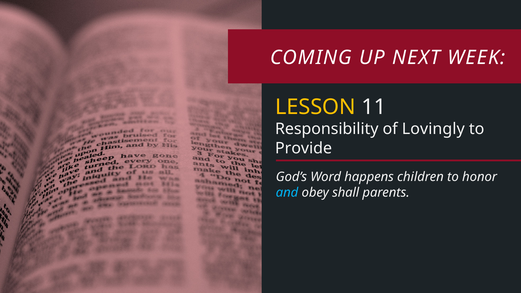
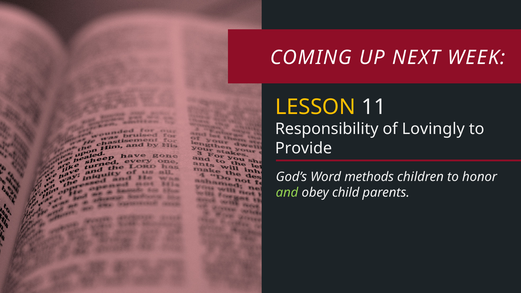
happens: happens -> methods
and colour: light blue -> light green
shall: shall -> child
